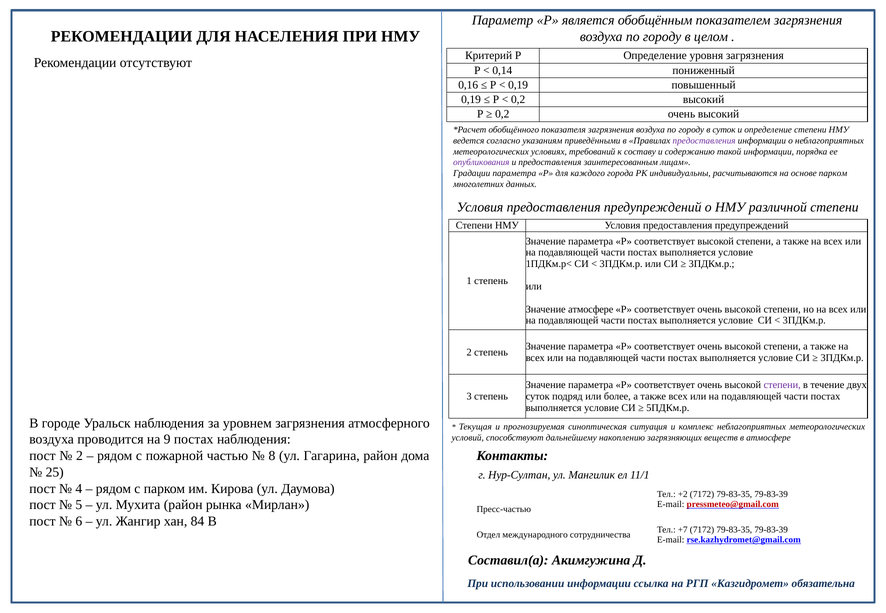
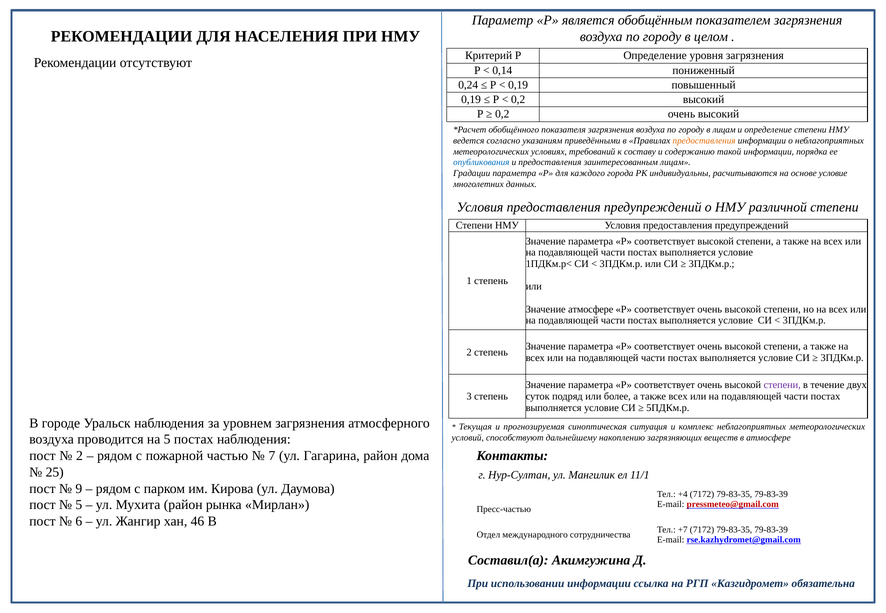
0,16: 0,16 -> 0,24
в суток: суток -> лицам
предоставления at (704, 141) colour: purple -> orange
опубликования colour: purple -> blue
основе парком: парком -> условие
на 9: 9 -> 5
8: 8 -> 7
4: 4 -> 9
+2: +2 -> +4
84: 84 -> 46
